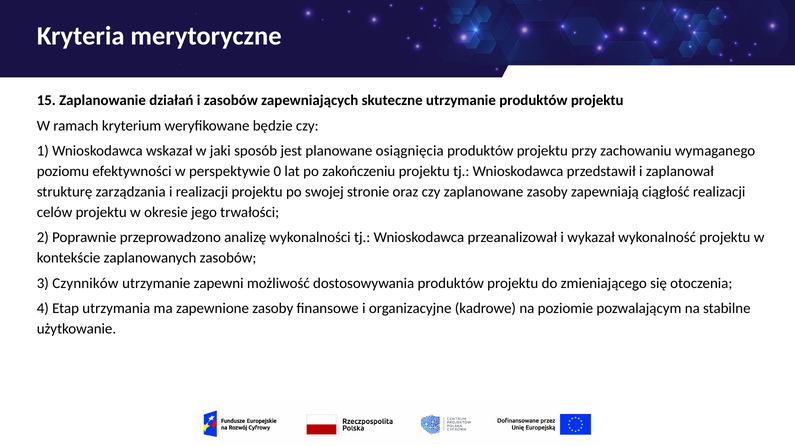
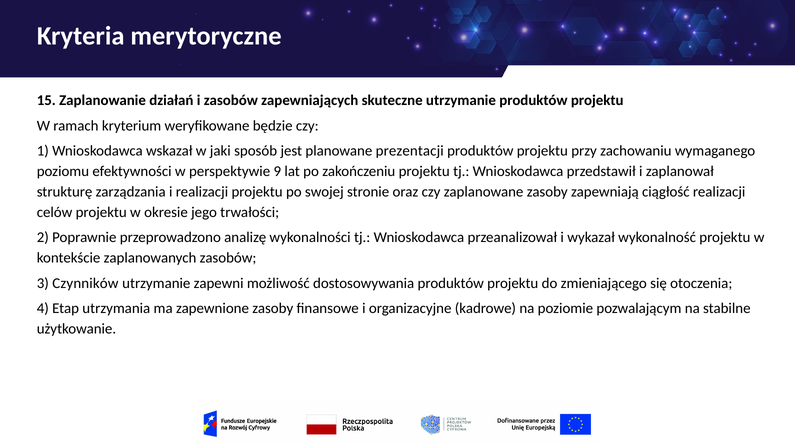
osiągnięcia: osiągnięcia -> prezentacji
0: 0 -> 9
